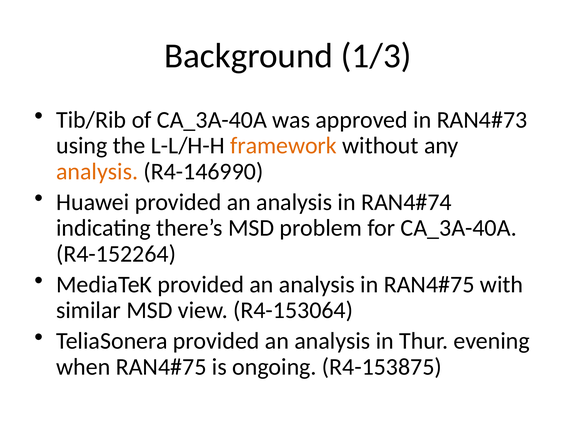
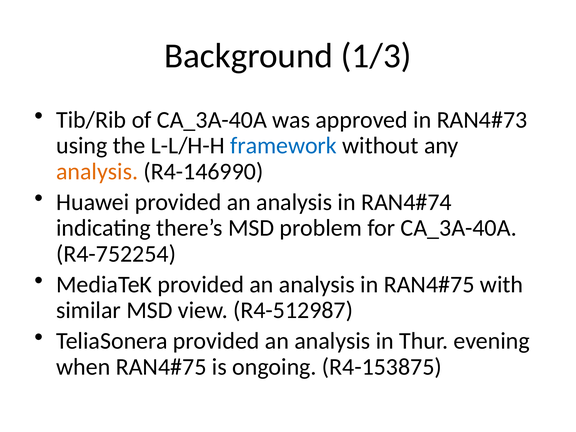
framework colour: orange -> blue
R4-152264: R4-152264 -> R4-752254
R4-153064: R4-153064 -> R4-512987
